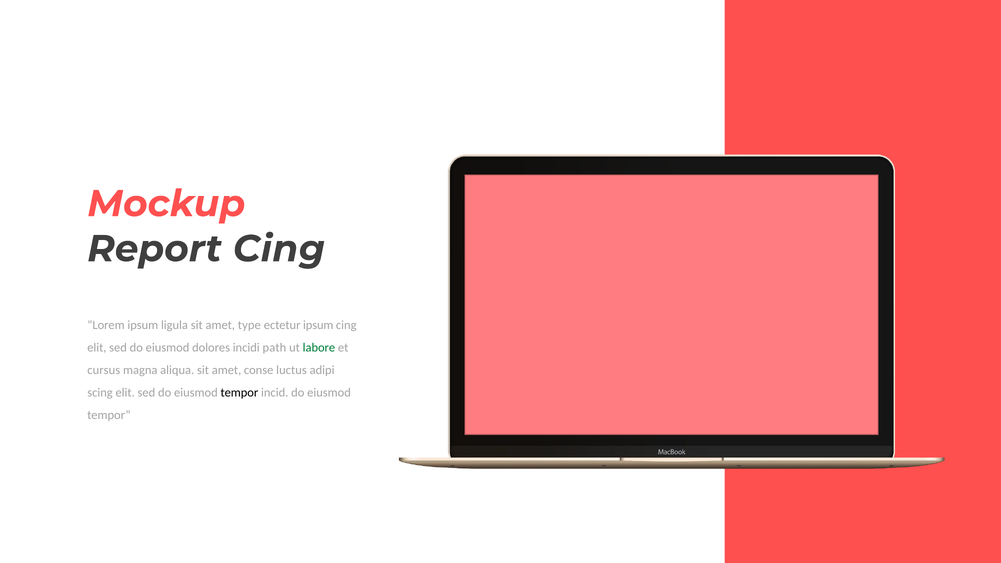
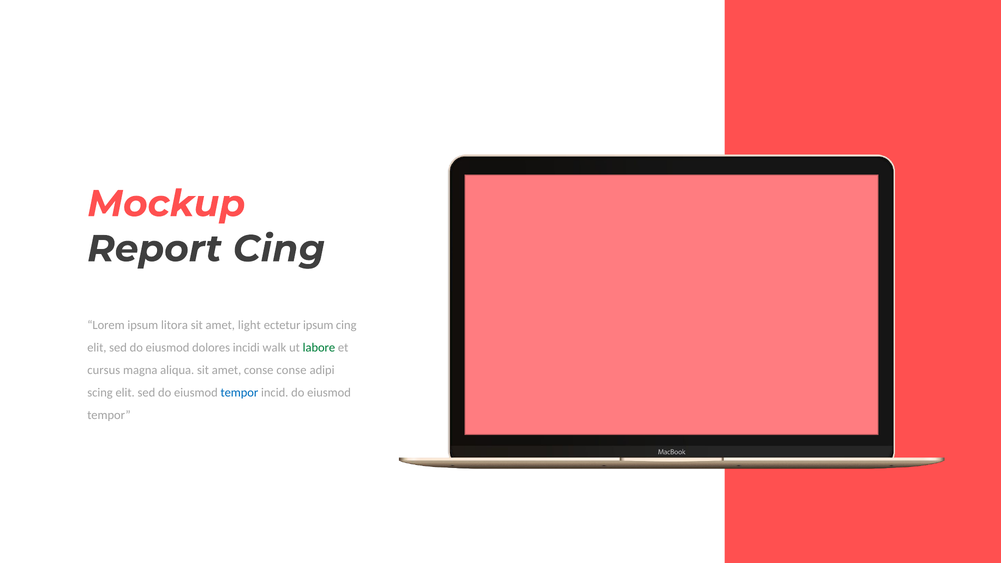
ligula: ligula -> litora
type: type -> light
path: path -> walk
conse luctus: luctus -> conse
tempor at (239, 392) colour: black -> blue
